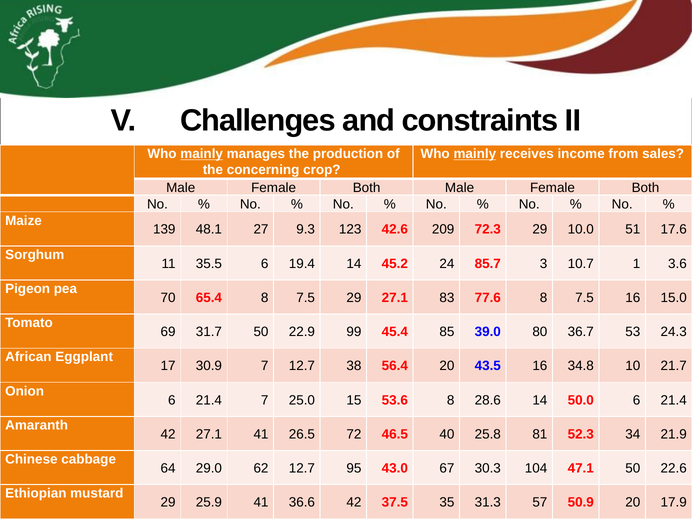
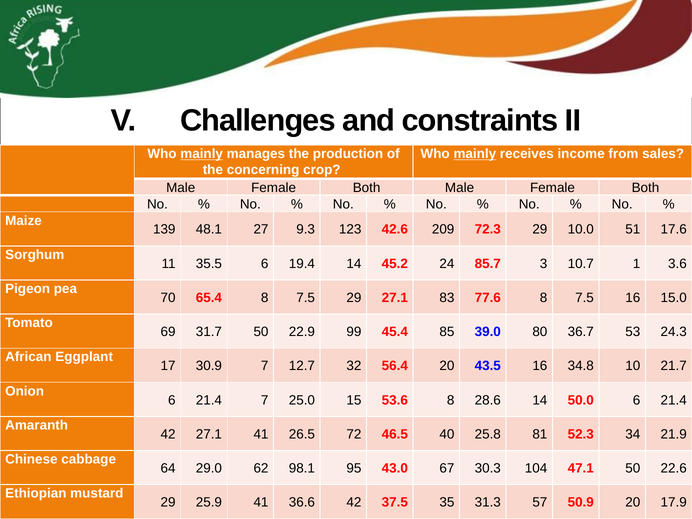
38: 38 -> 32
62 12.7: 12.7 -> 98.1
